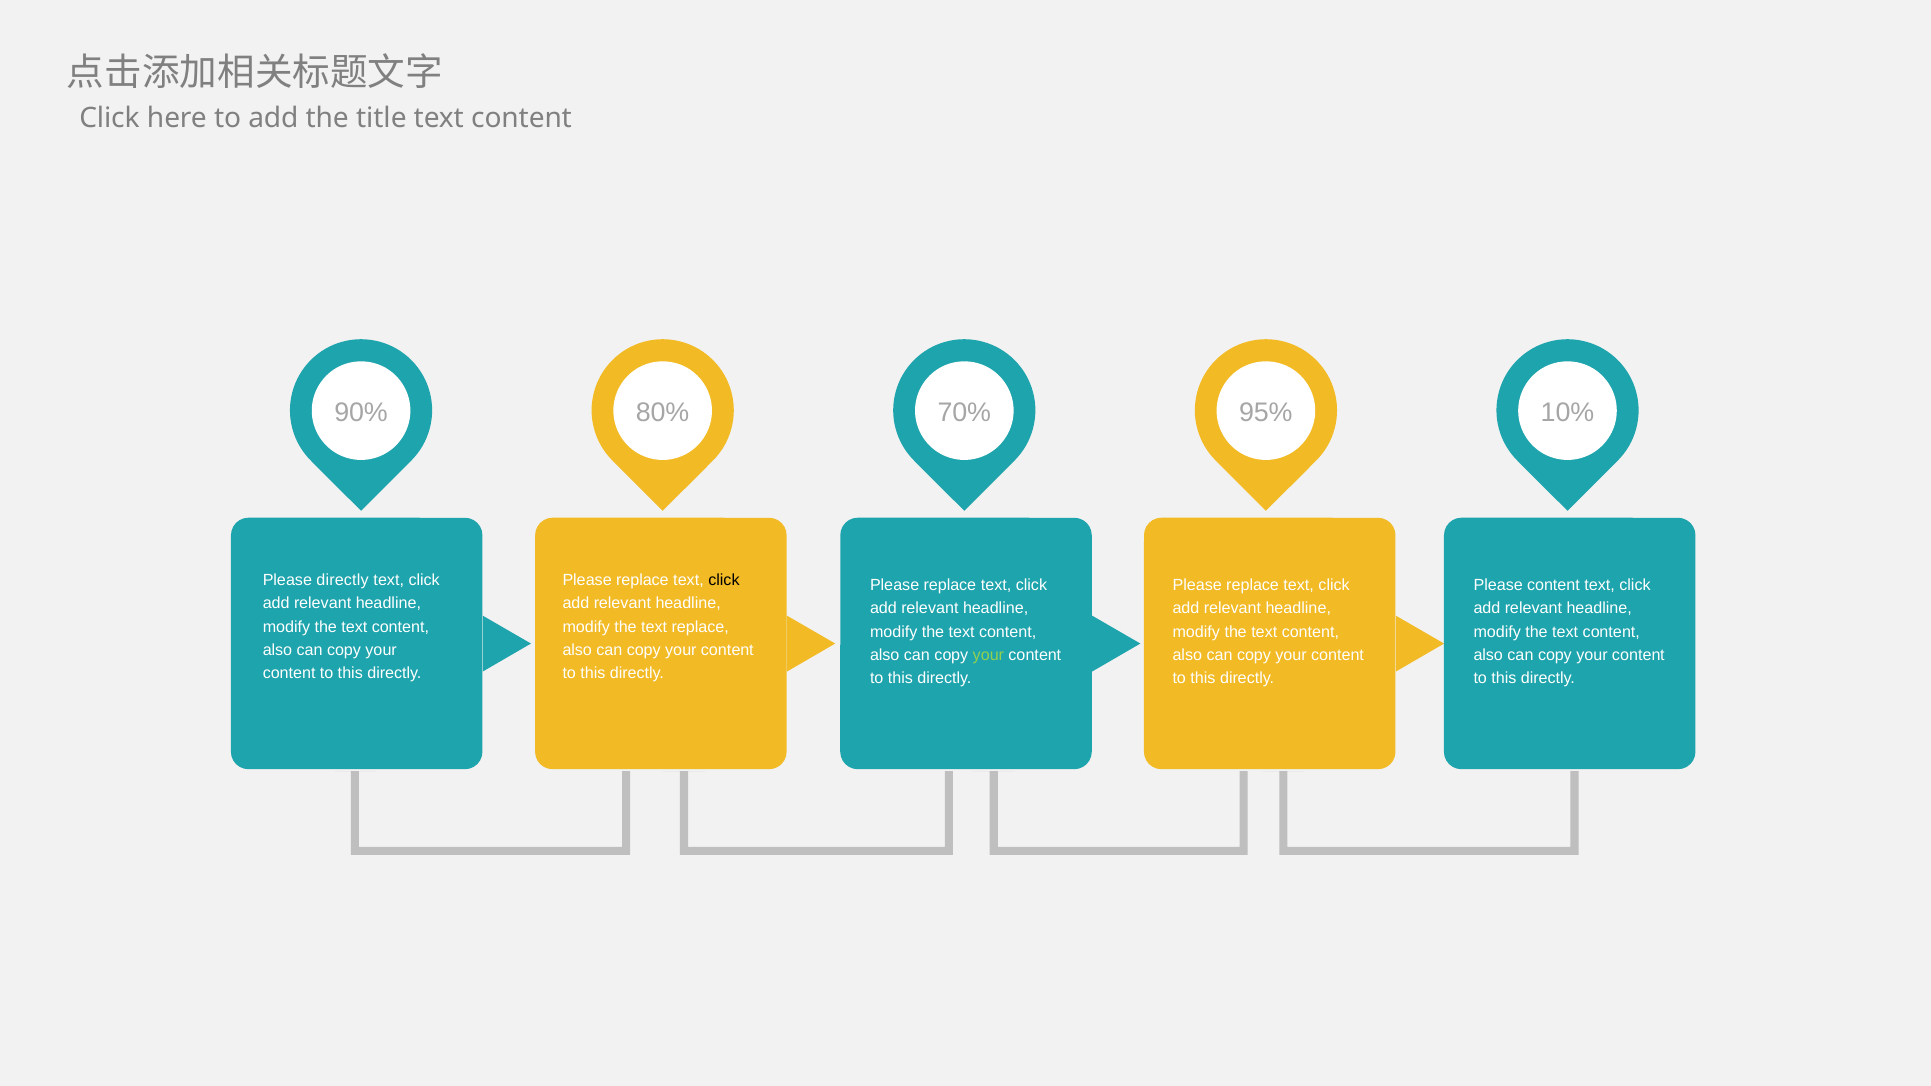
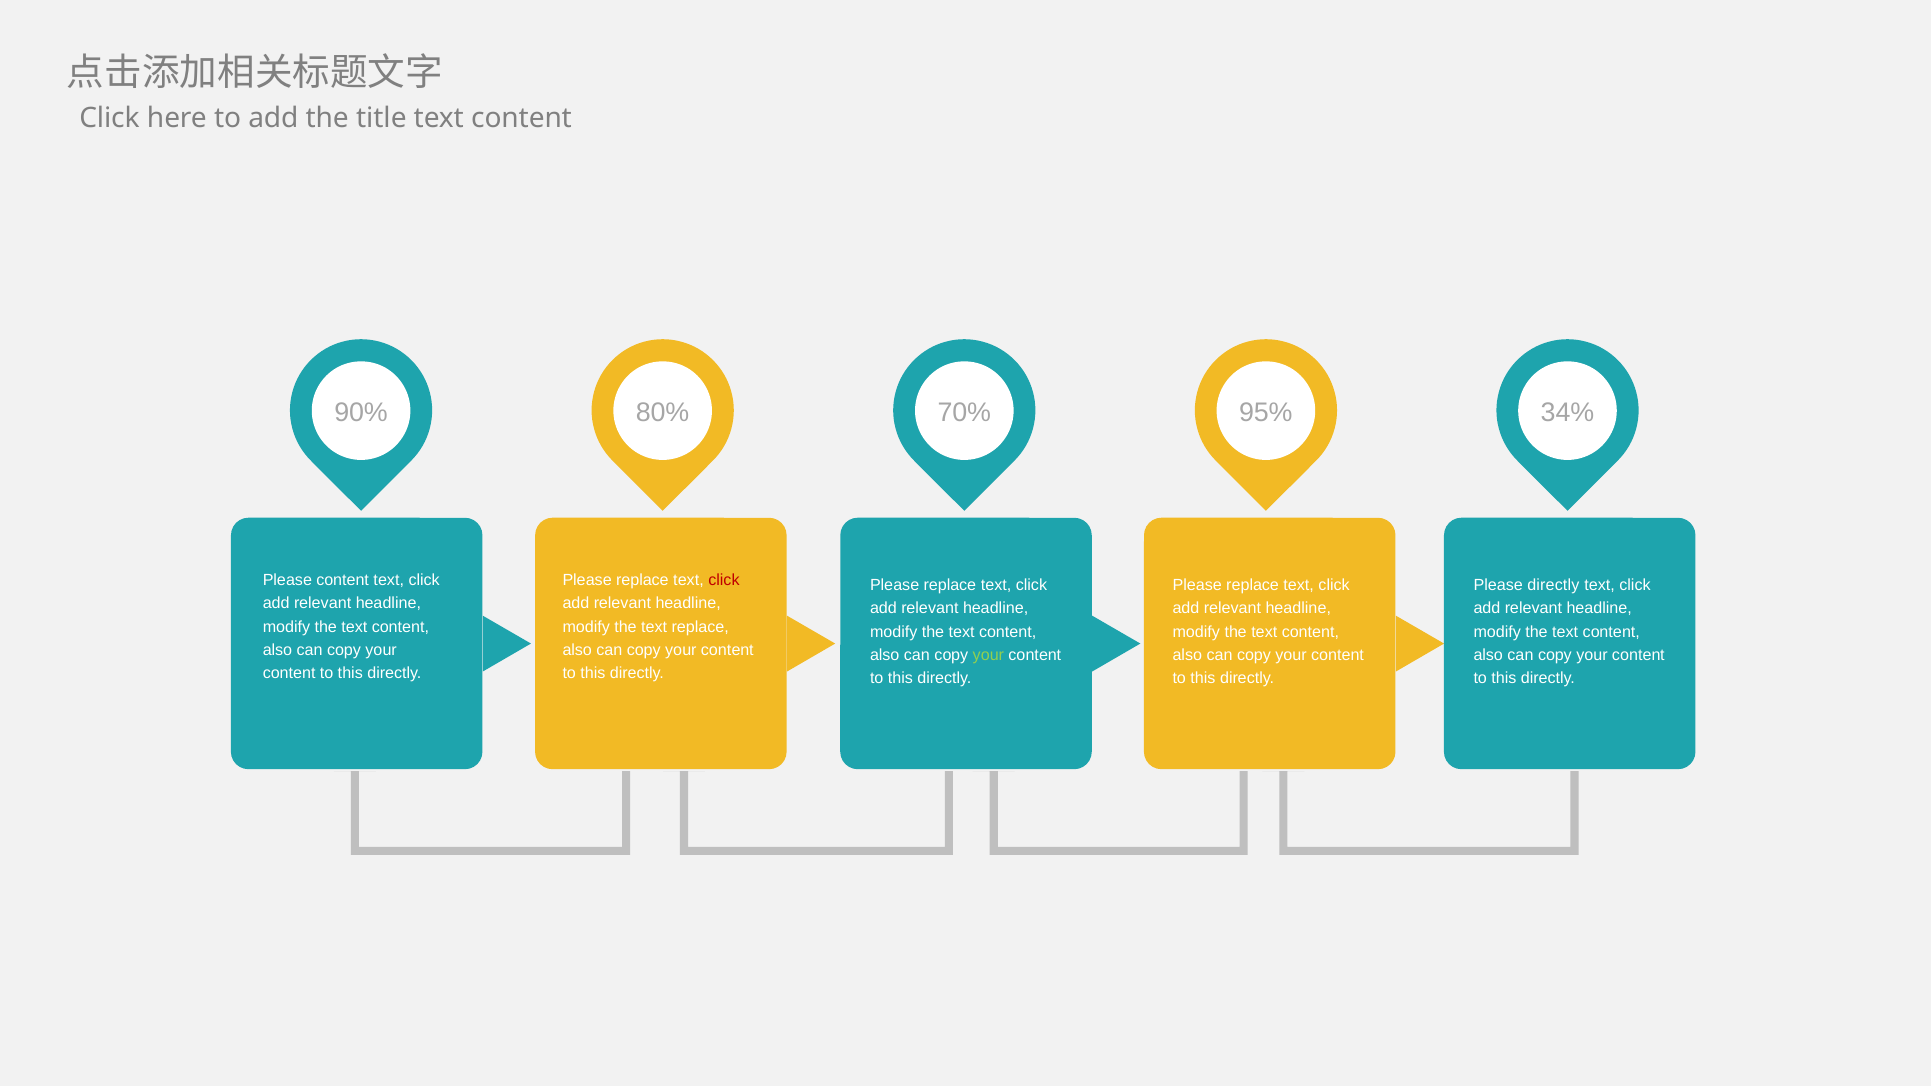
10%: 10% -> 34%
Please directly: directly -> content
click at (724, 581) colour: black -> red
Please content: content -> directly
